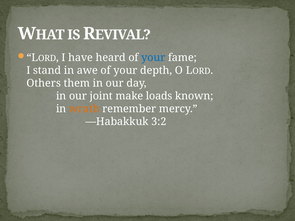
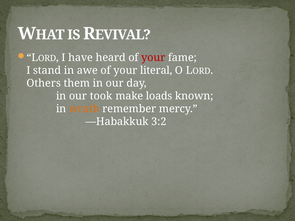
your at (153, 58) colour: blue -> red
depth: depth -> literal
joint: joint -> took
